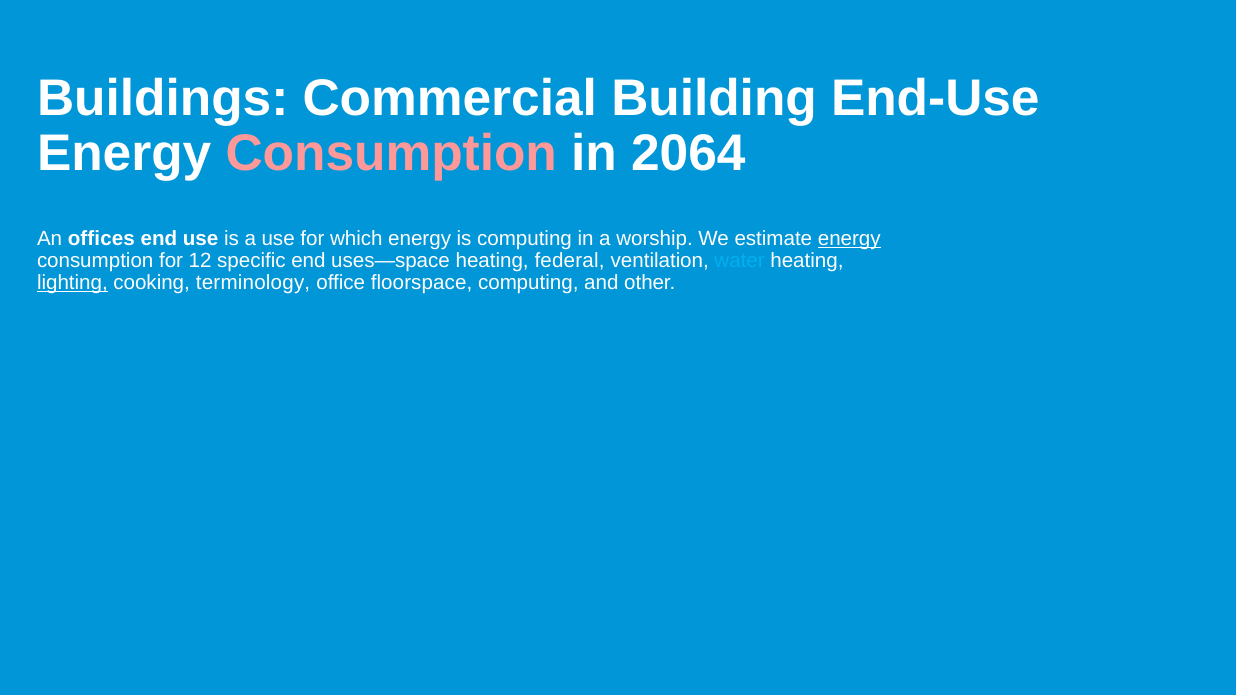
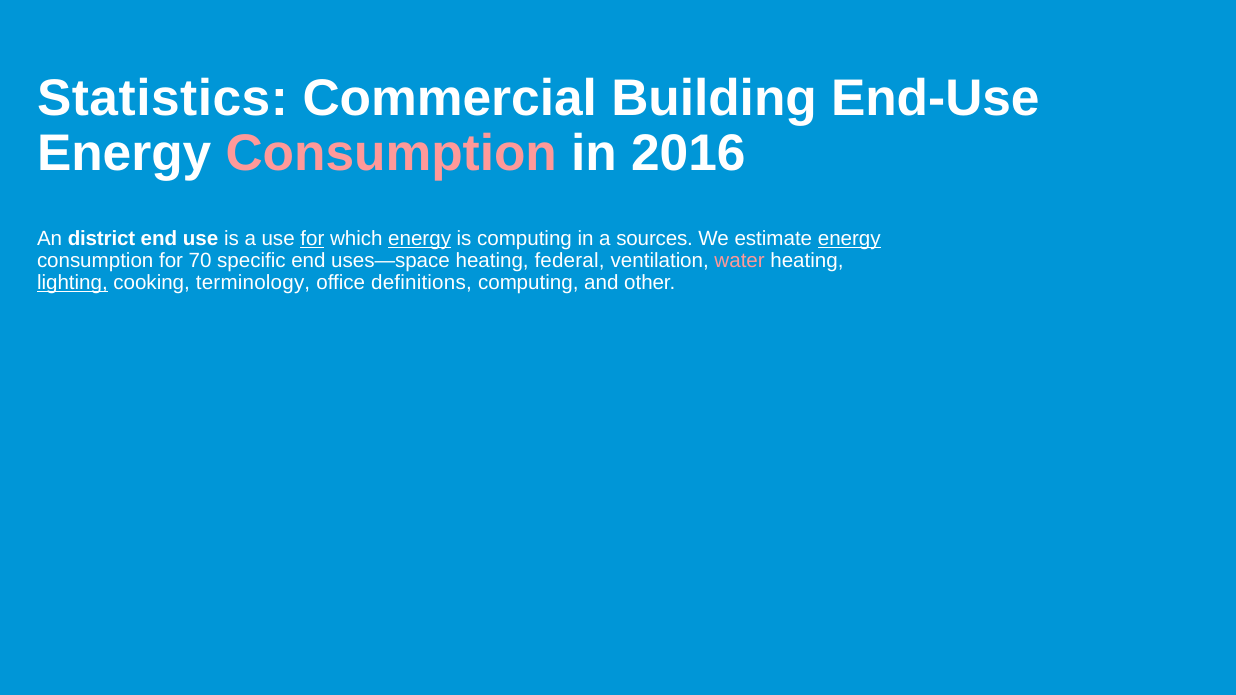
Buildings: Buildings -> Statistics
2064: 2064 -> 2016
offices: offices -> district
for at (312, 238) underline: none -> present
energy at (420, 238) underline: none -> present
worship: worship -> sources
12: 12 -> 70
water colour: light blue -> pink
floorspace: floorspace -> definitions
